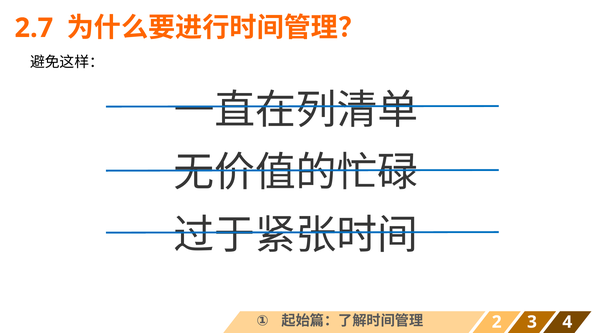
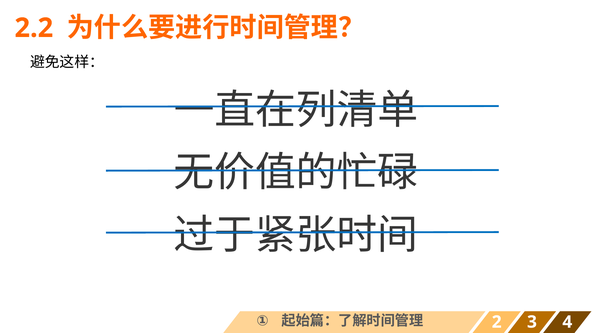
2.7: 2.7 -> 2.2
